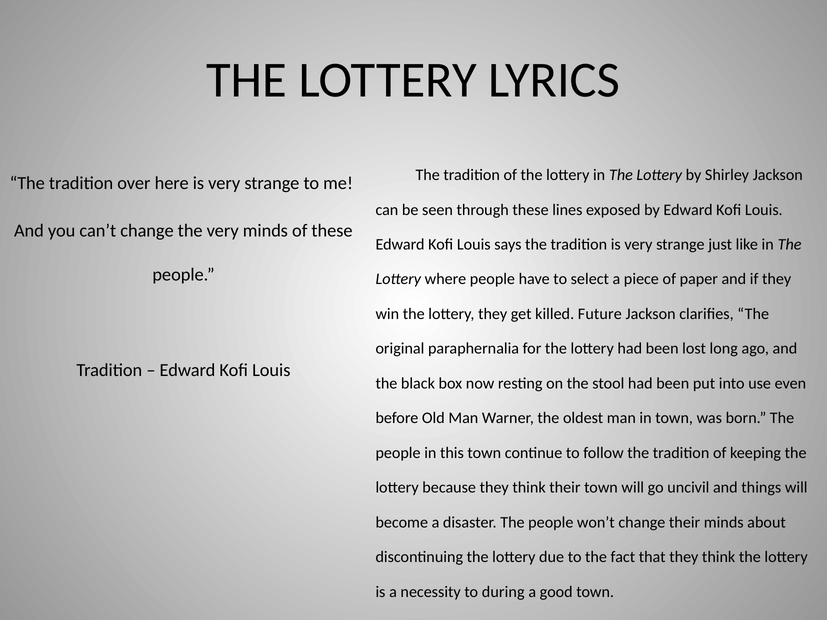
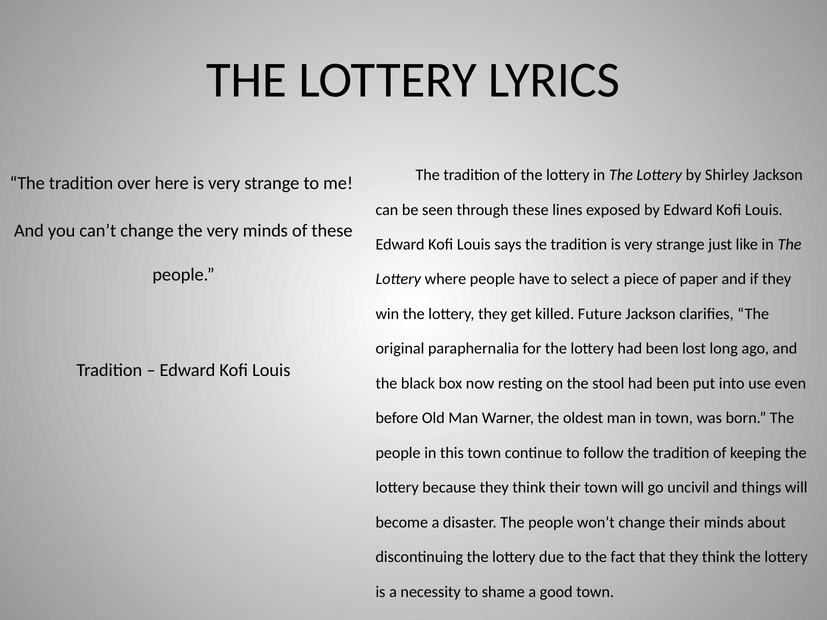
during: during -> shame
